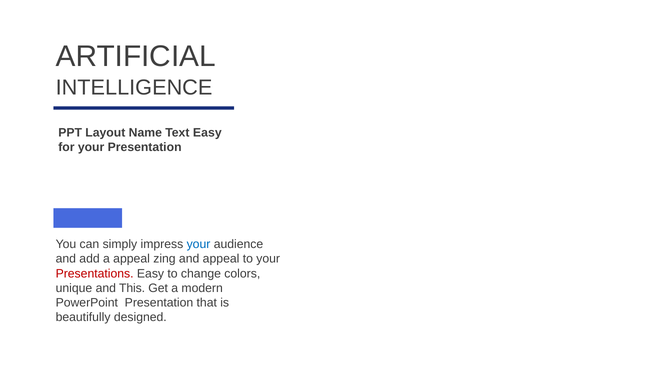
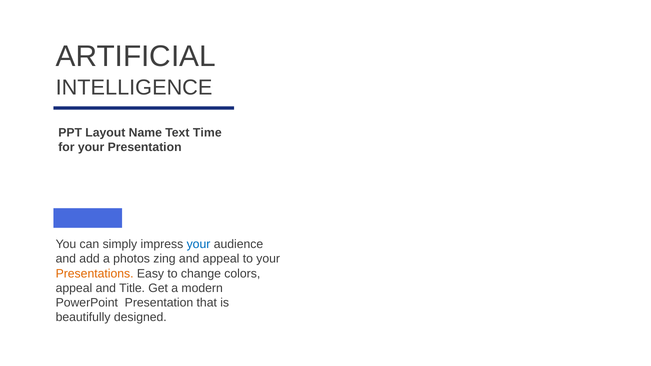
Text Easy: Easy -> Time
a appeal: appeal -> photos
Presentations colour: red -> orange
unique at (74, 288): unique -> appeal
This: This -> Title
